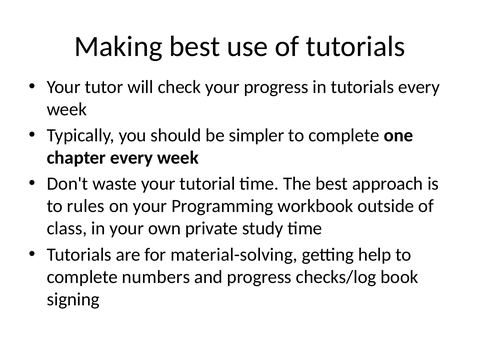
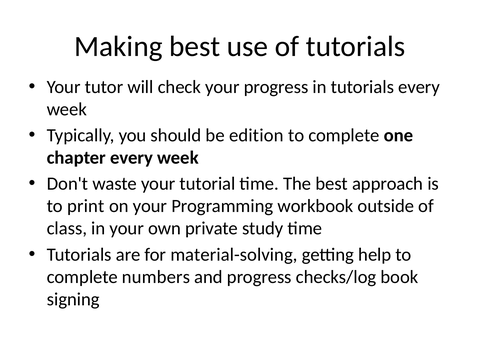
simpler: simpler -> edition
rules: rules -> print
